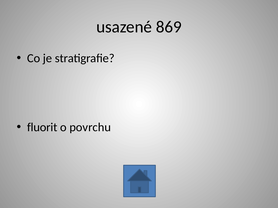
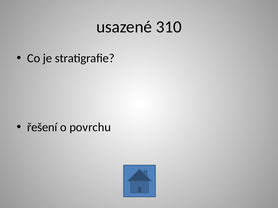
869: 869 -> 310
fluorit: fluorit -> řešení
